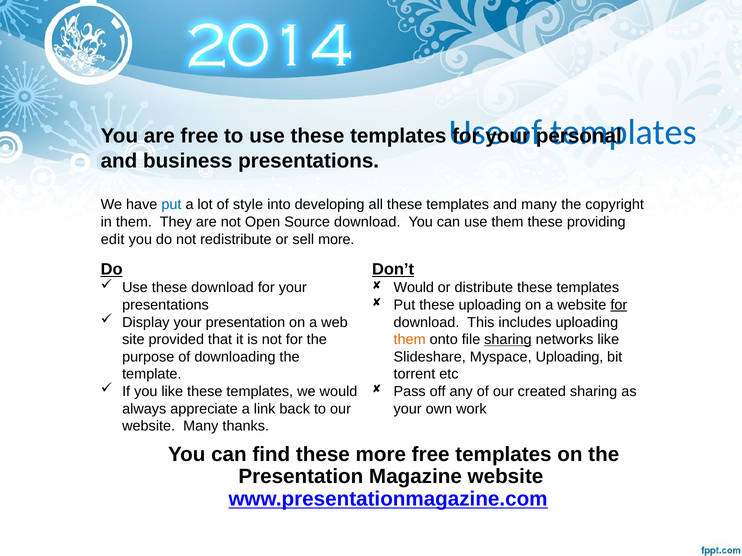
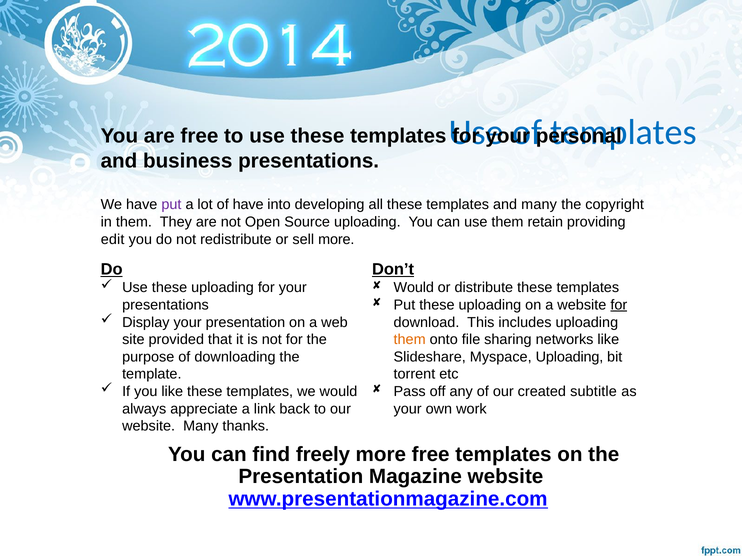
put at (171, 205) colour: blue -> purple
of style: style -> have
Source download: download -> uploading
them these: these -> retain
Use these download: download -> uploading
sharing at (508, 340) underline: present -> none
created sharing: sharing -> subtitle
find these: these -> freely
